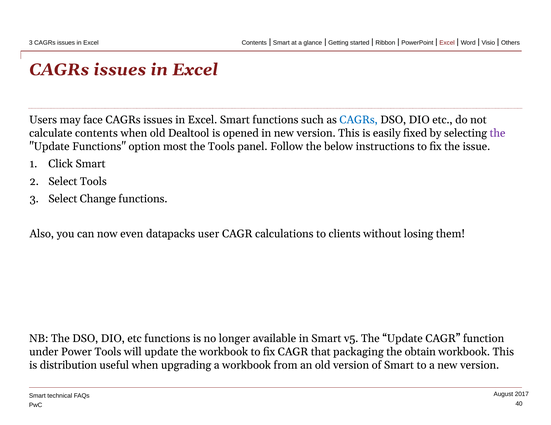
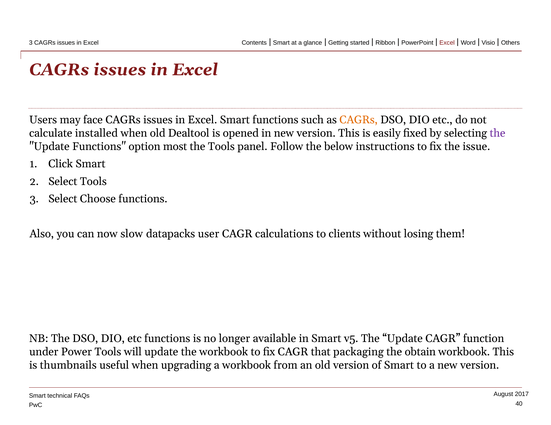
CAGRs at (359, 120) colour: blue -> orange
calculate contents: contents -> installed
Change: Change -> Choose
even: even -> slow
distribution: distribution -> thumbnails
